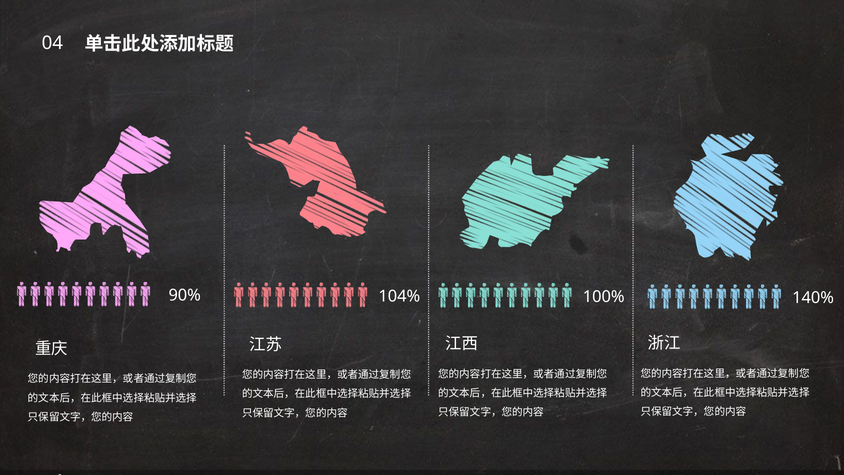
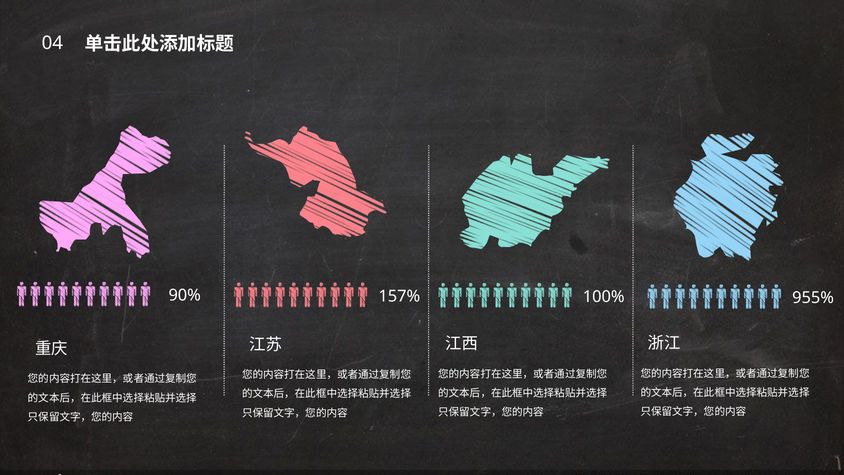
104%: 104% -> 157%
140%: 140% -> 955%
